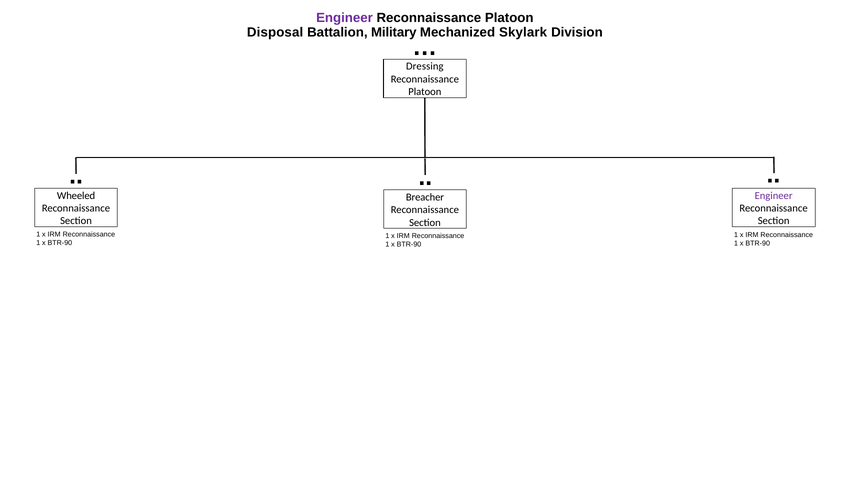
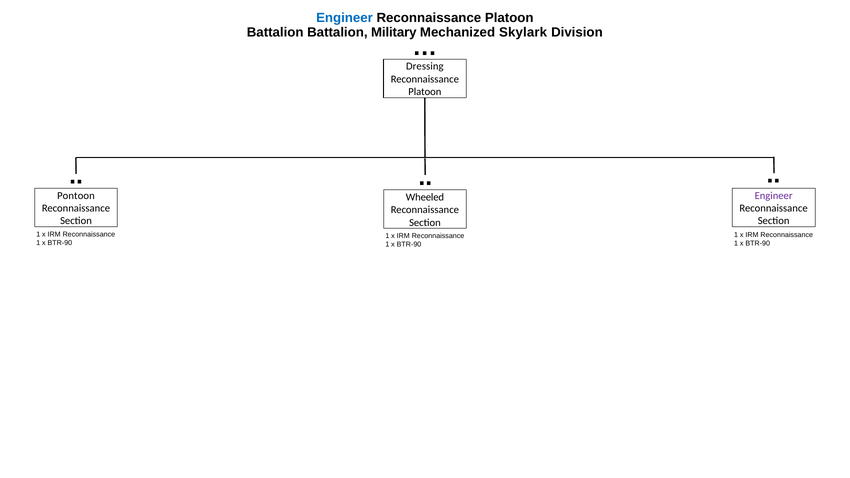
Engineer at (345, 18) colour: purple -> blue
Disposal at (275, 32): Disposal -> Battalion
Wheeled: Wheeled -> Pontoon
Breacher: Breacher -> Wheeled
